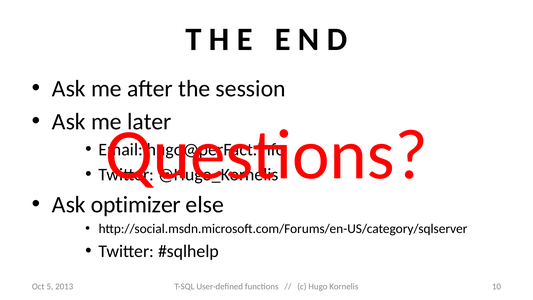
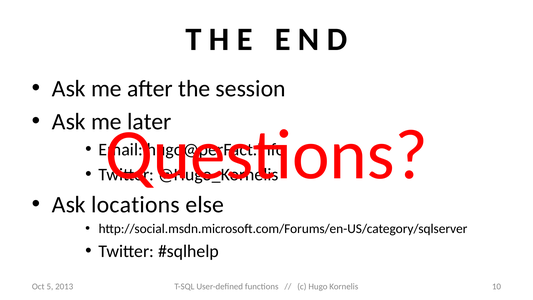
optimizer: optimizer -> locations
